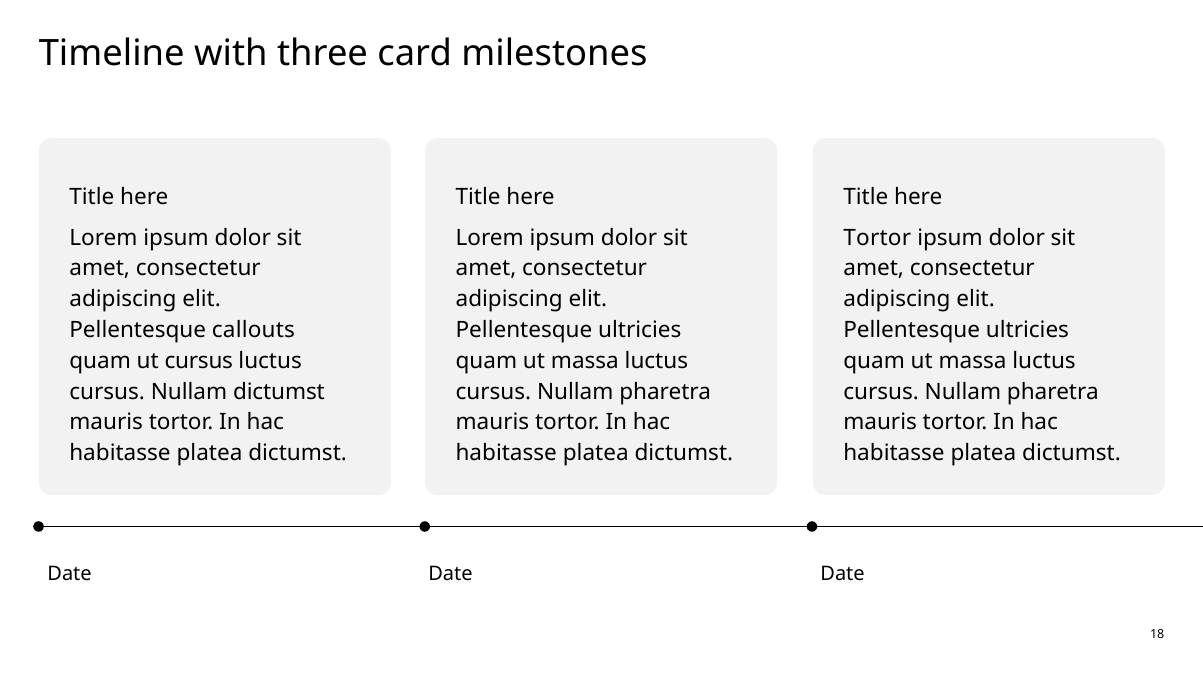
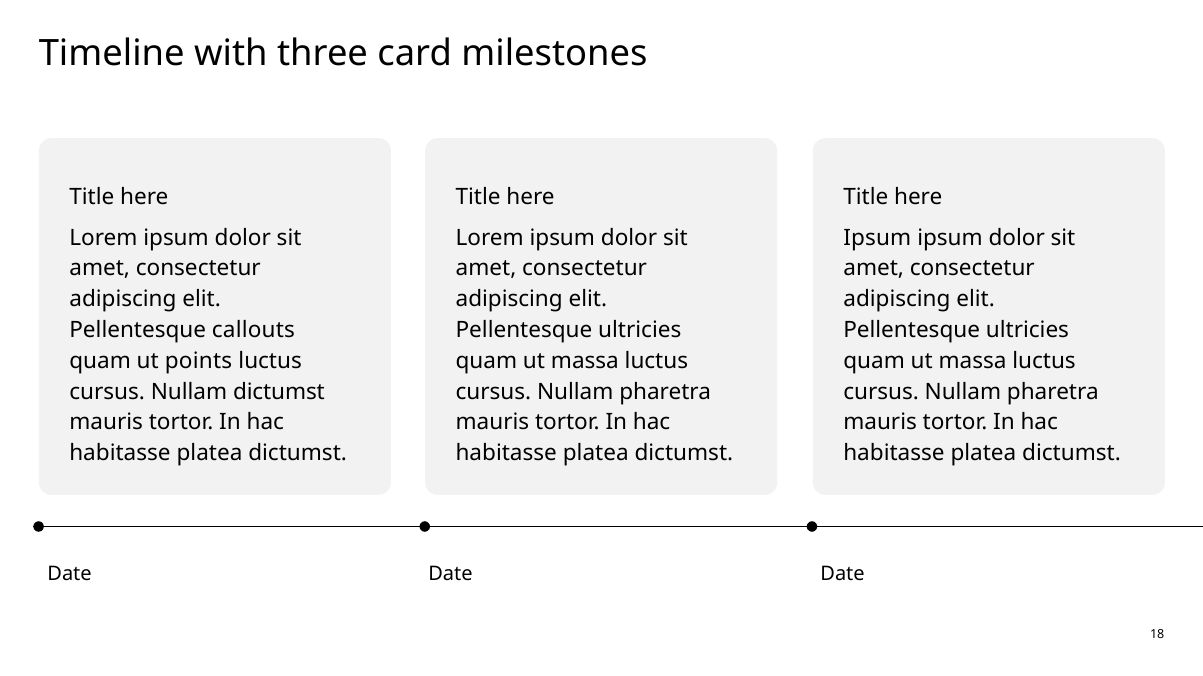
Tortor at (877, 238): Tortor -> Ipsum
ut cursus: cursus -> points
